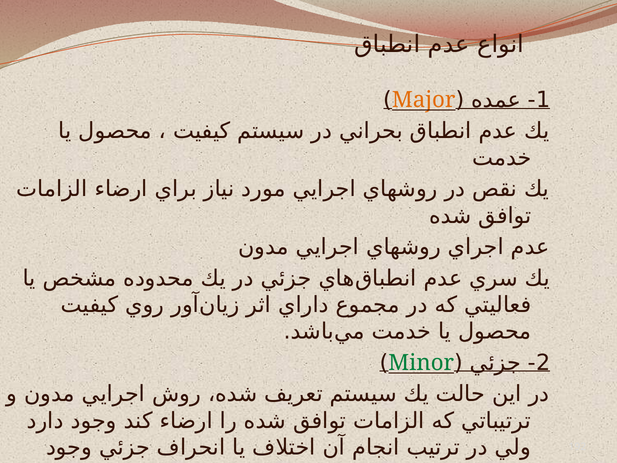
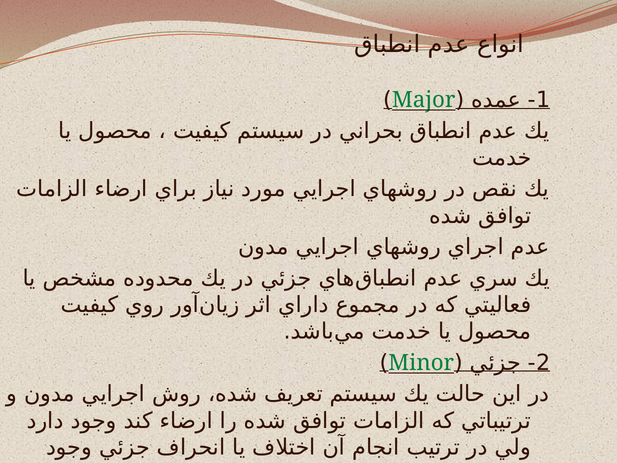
Major colour: orange -> green
